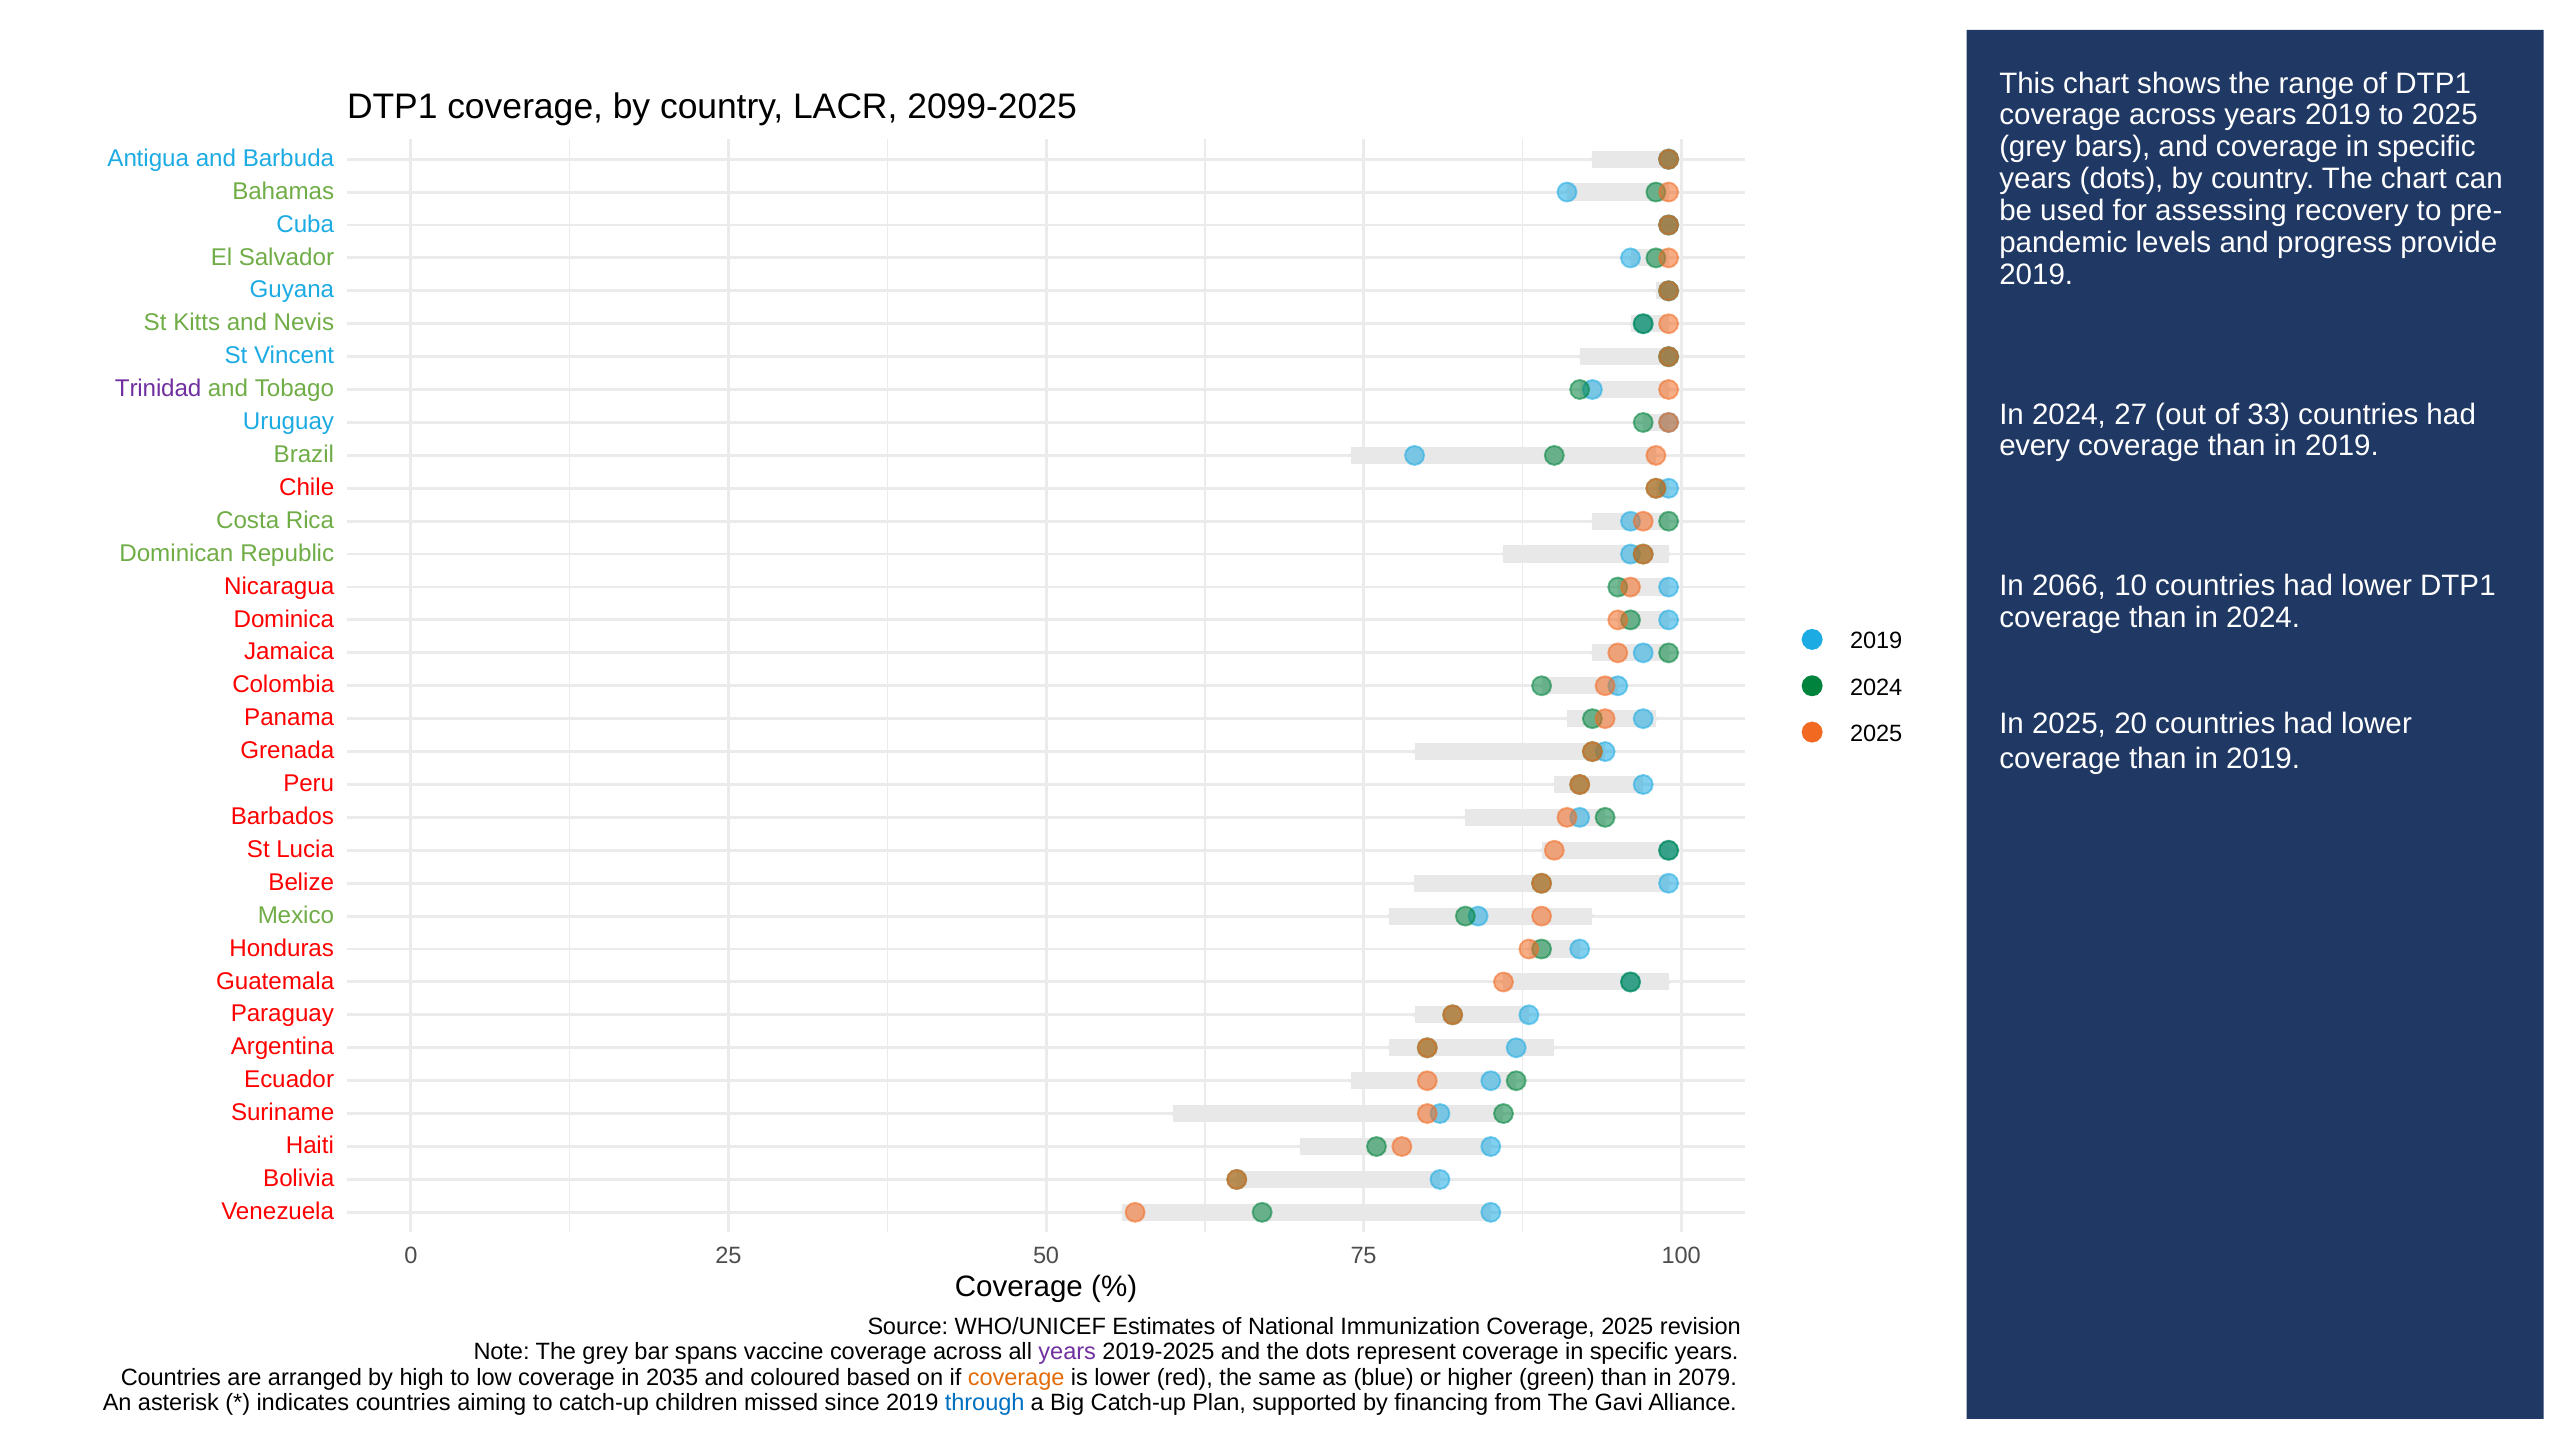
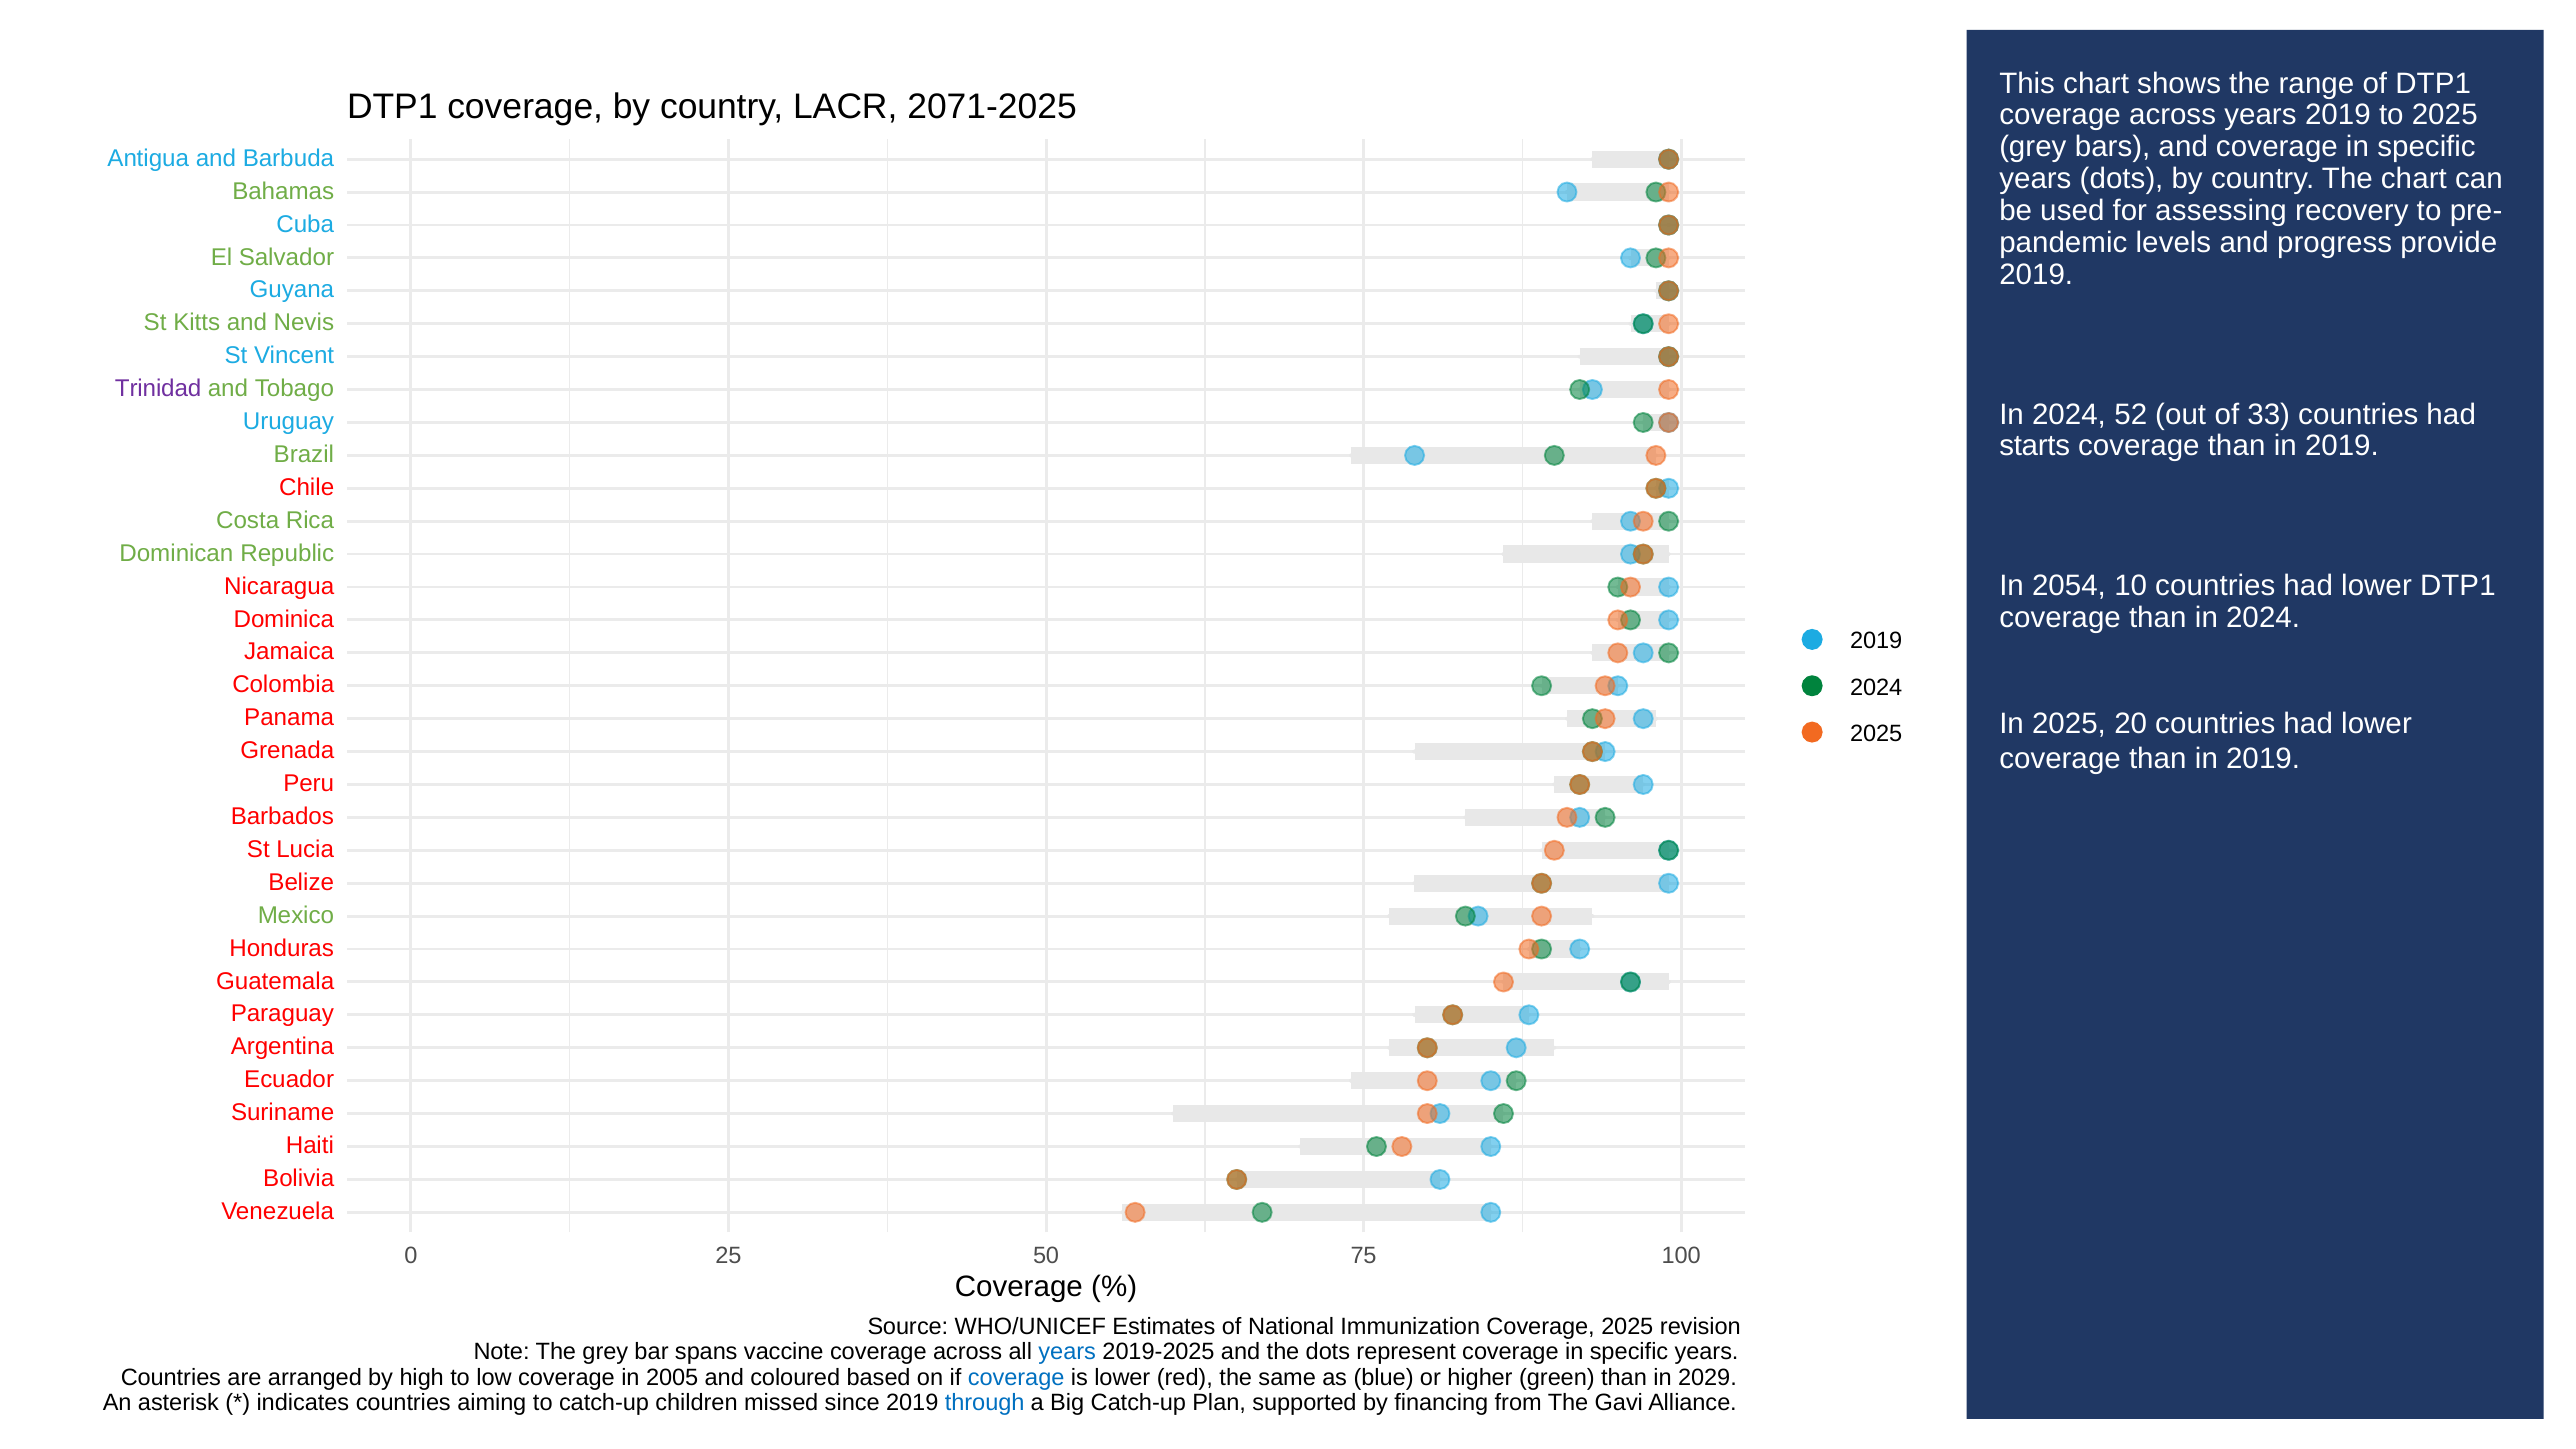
2099-2025: 2099-2025 -> 2071-2025
27: 27 -> 52
every: every -> starts
2066: 2066 -> 2054
years at (1067, 1352) colour: purple -> blue
2035: 2035 -> 2005
coverage at (1016, 1378) colour: orange -> blue
2079: 2079 -> 2029
